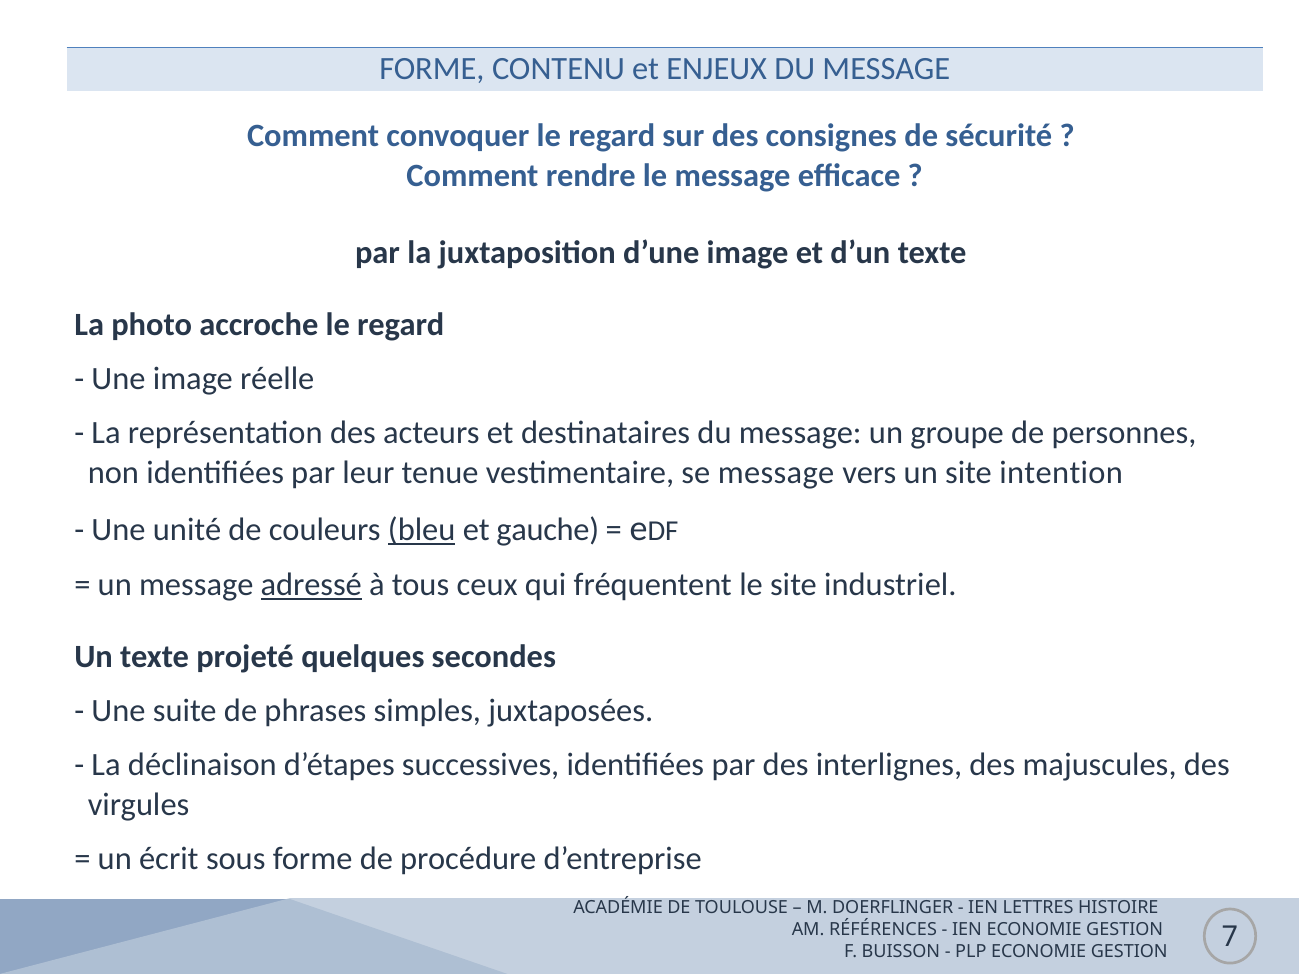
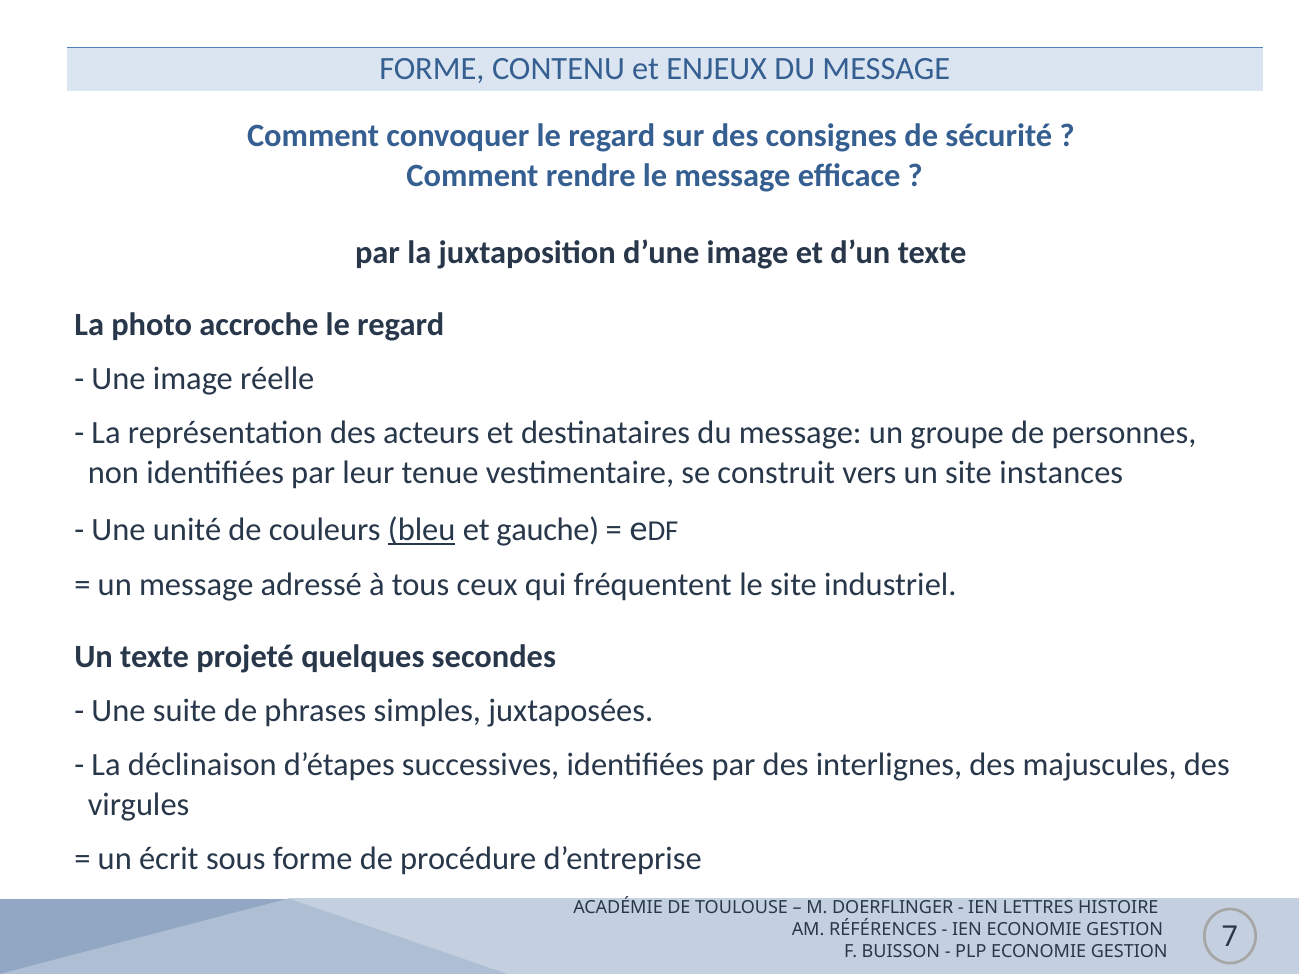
se message: message -> construit
intention: intention -> instances
adressé underline: present -> none
